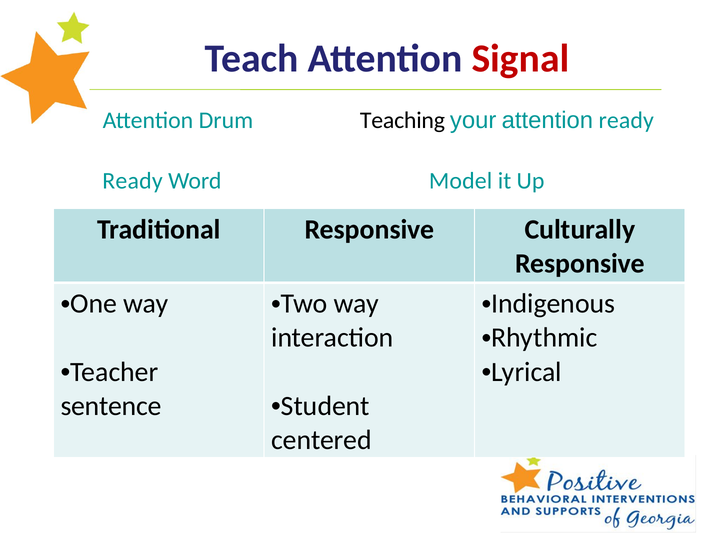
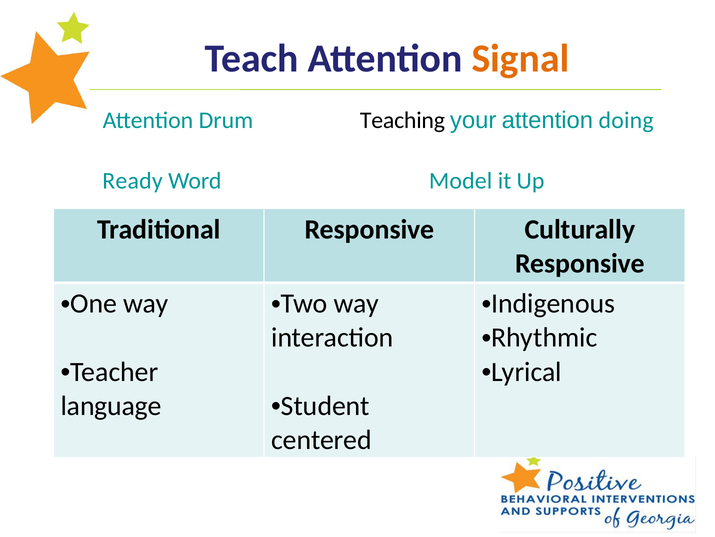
Signal colour: red -> orange
attention ready: ready -> doing
sentence: sentence -> language
